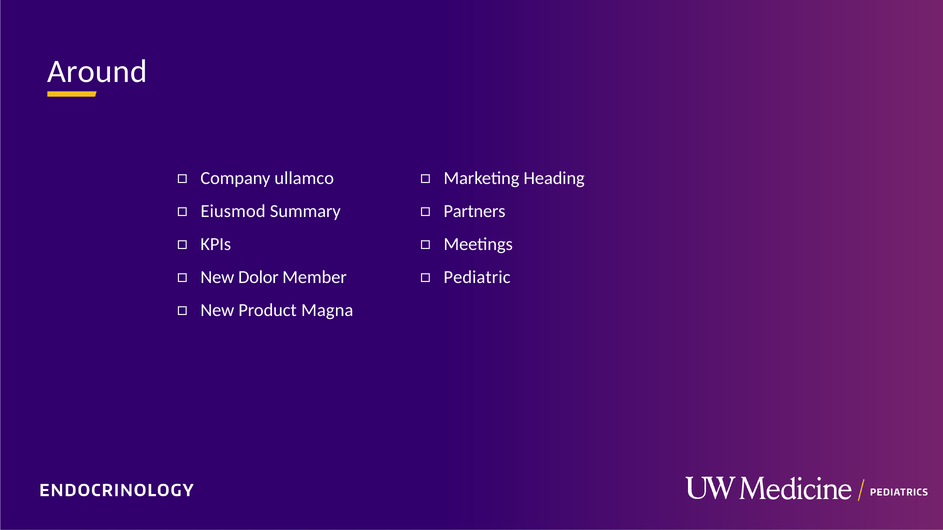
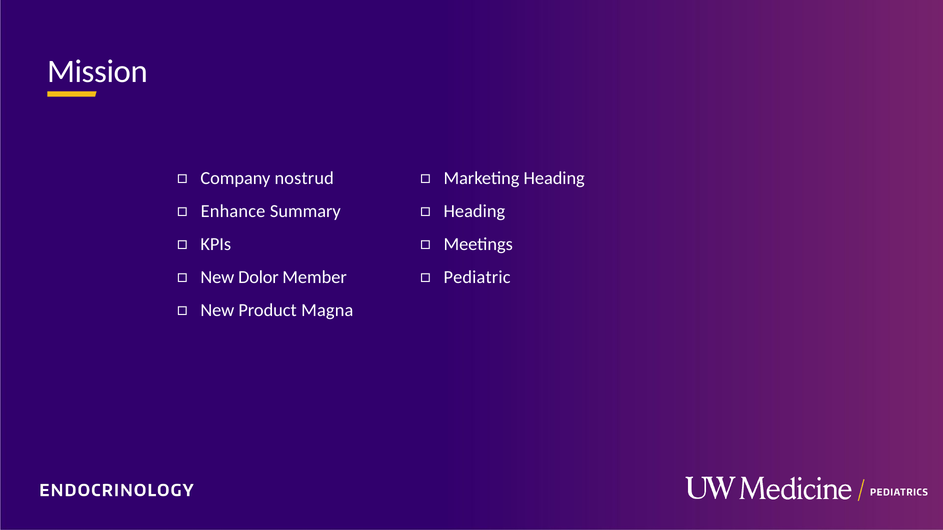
Around: Around -> Mission
ullamco: ullamco -> nostrud
Eiusmod: Eiusmod -> Enhance
Partners at (474, 212): Partners -> Heading
